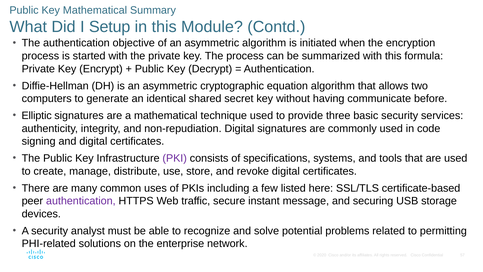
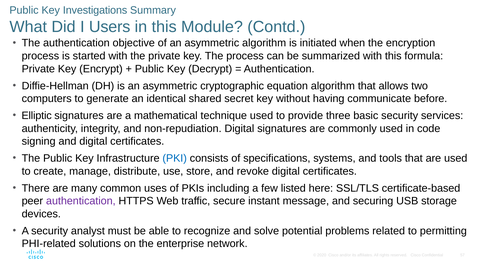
Key Mathematical: Mathematical -> Investigations
Setup: Setup -> Users
PKI colour: purple -> blue
